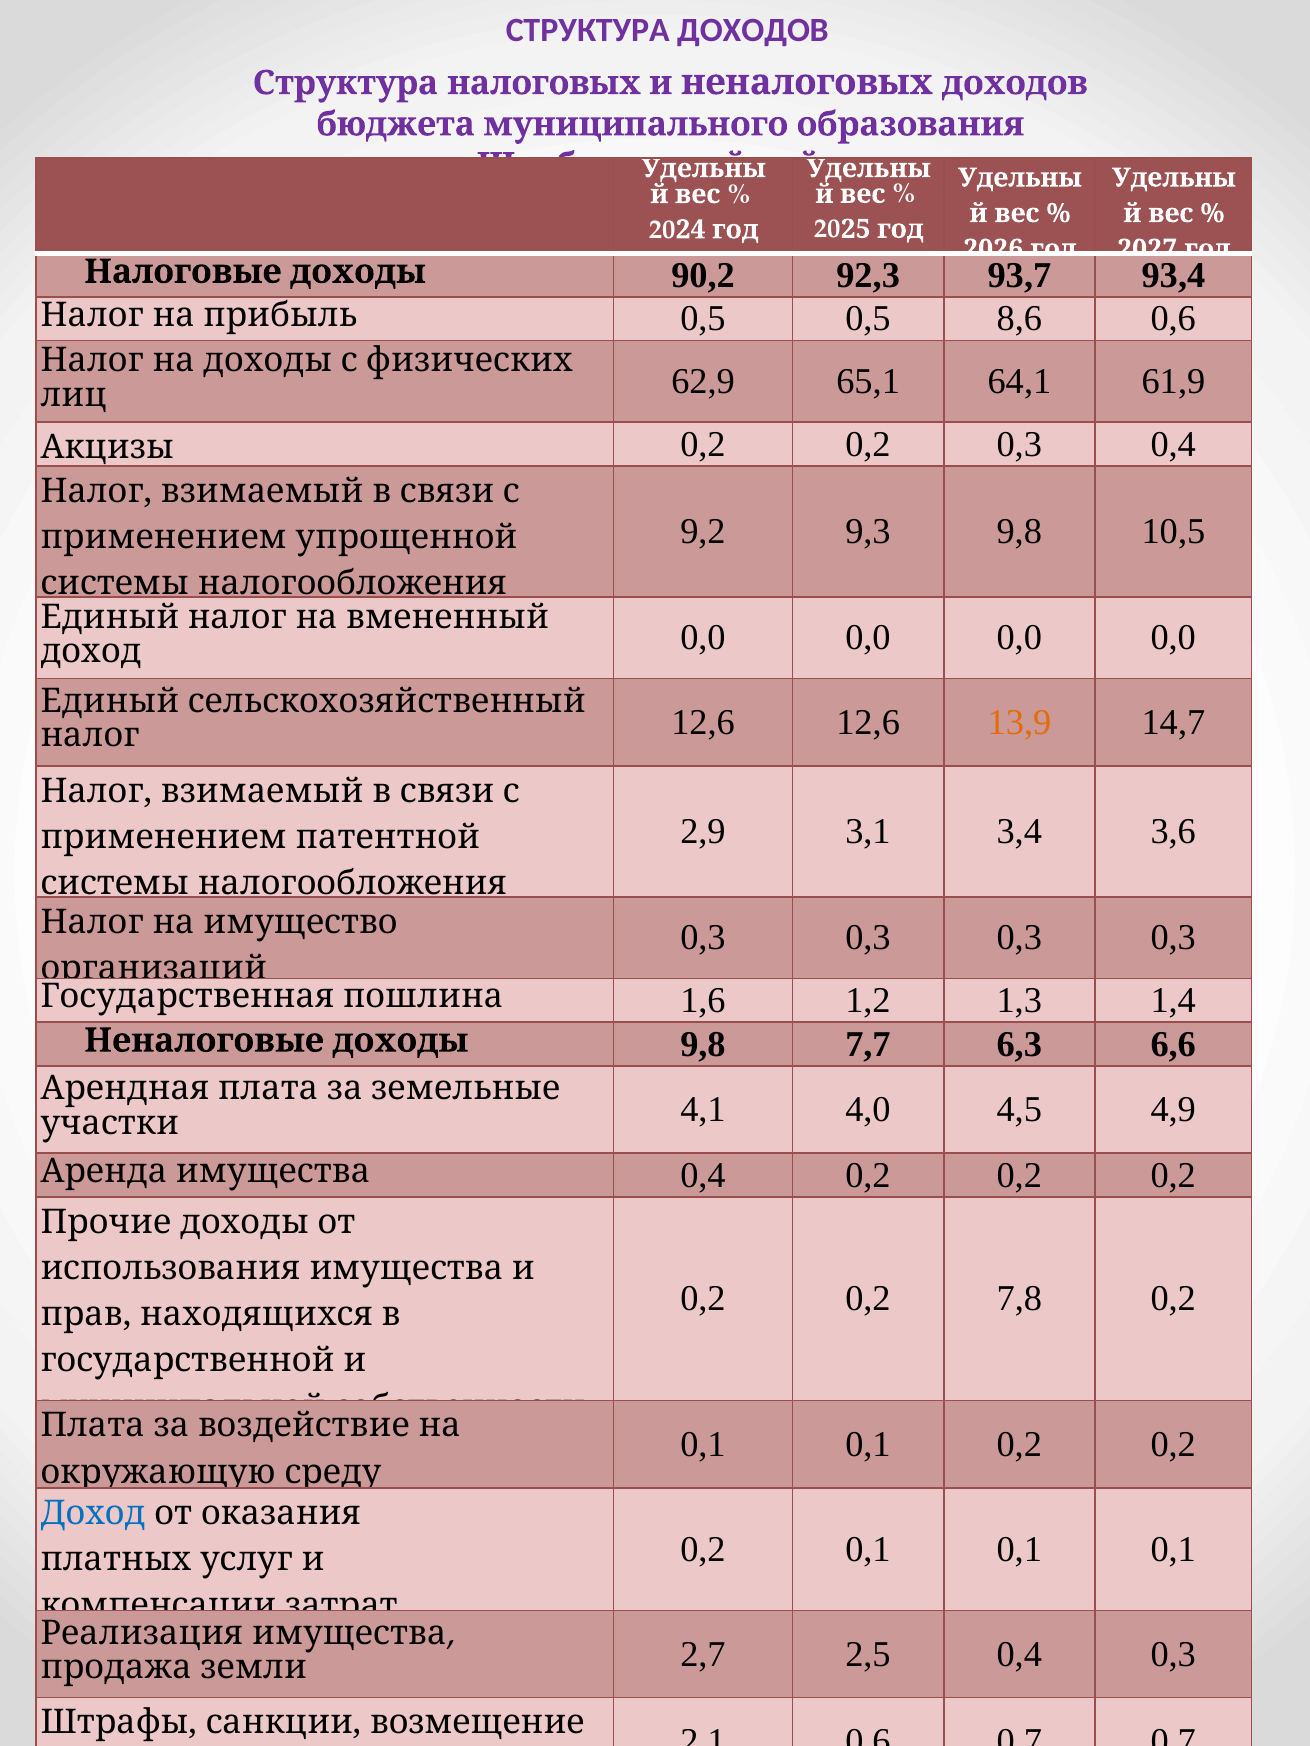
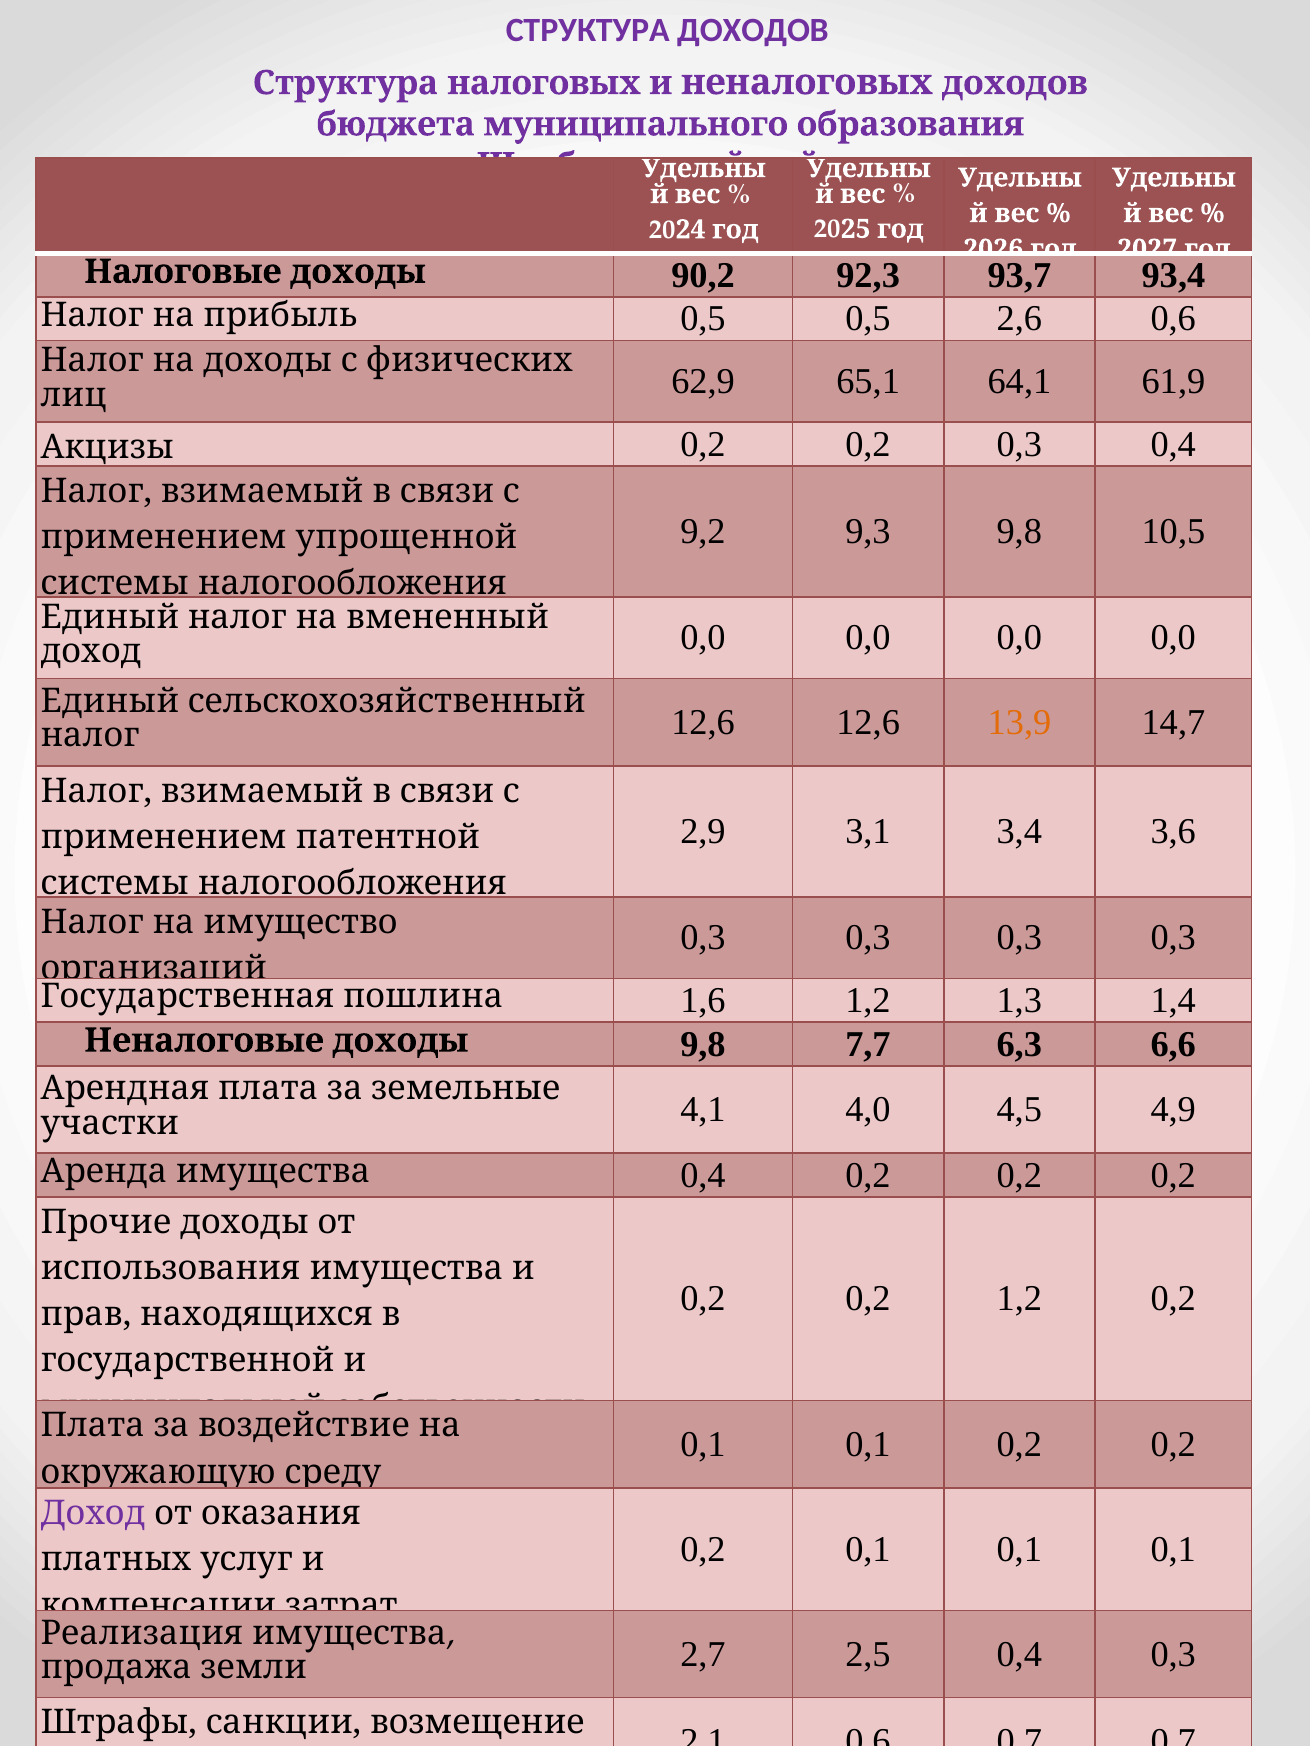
8,6: 8,6 -> 2,6
0,2 7,8: 7,8 -> 1,2
Доход at (93, 1514) colour: blue -> purple
